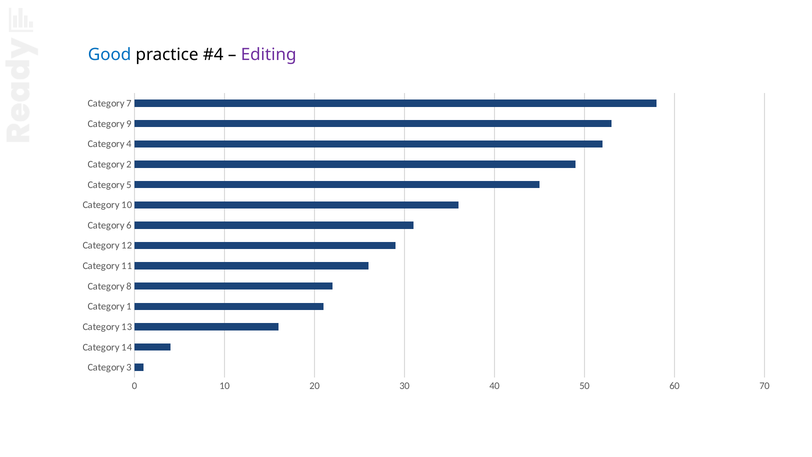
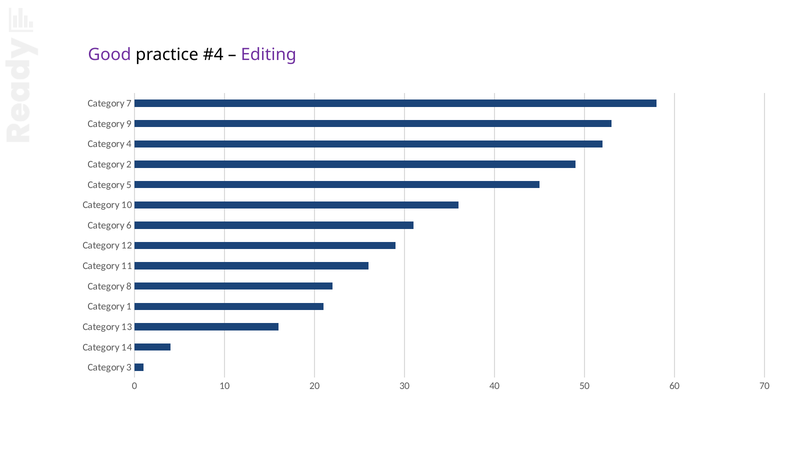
Good colour: blue -> purple
